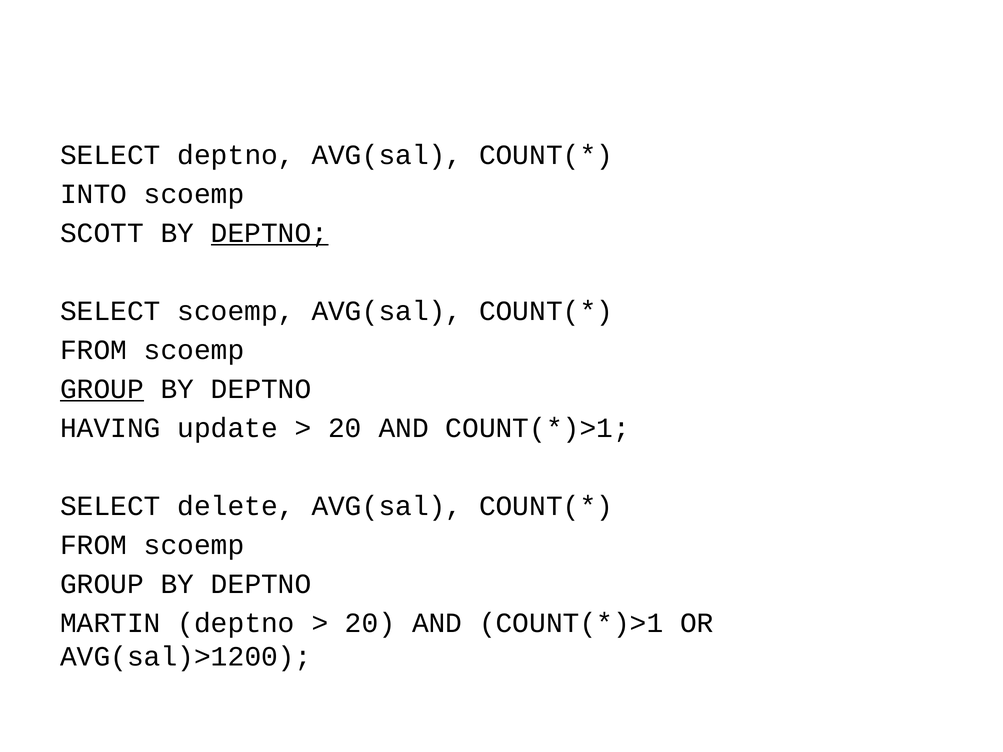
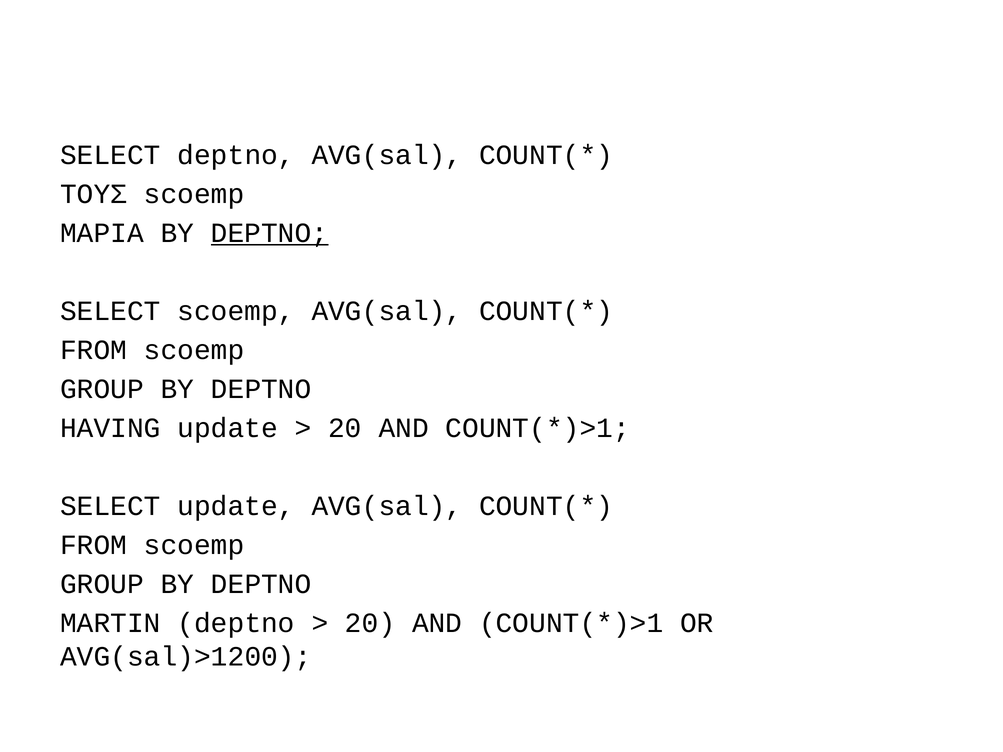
INTO: INTO -> ΤΟΥΣ
SCOTT: SCOTT -> ΜΑΡΙΑ
GROUP at (102, 389) underline: present -> none
SELECT delete: delete -> update
